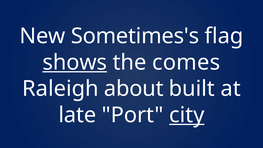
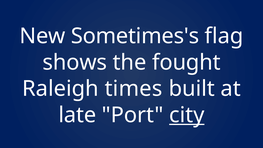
shows underline: present -> none
comes: comes -> fought
about: about -> times
